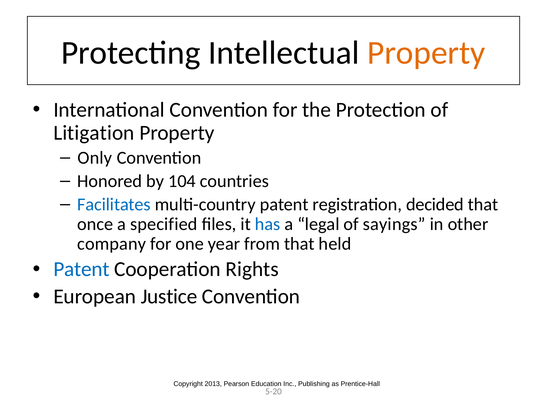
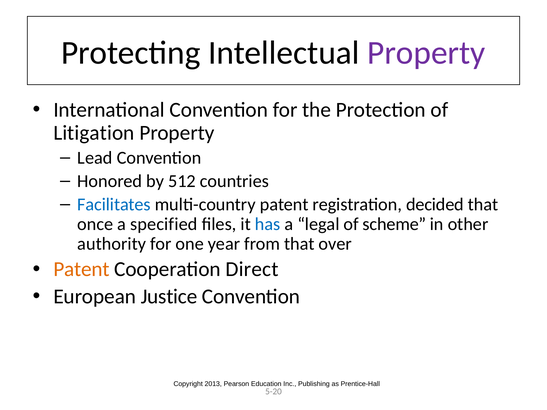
Property at (426, 53) colour: orange -> purple
Only: Only -> Lead
104: 104 -> 512
sayings: sayings -> scheme
company: company -> authority
held: held -> over
Patent at (81, 269) colour: blue -> orange
Rights: Rights -> Direct
